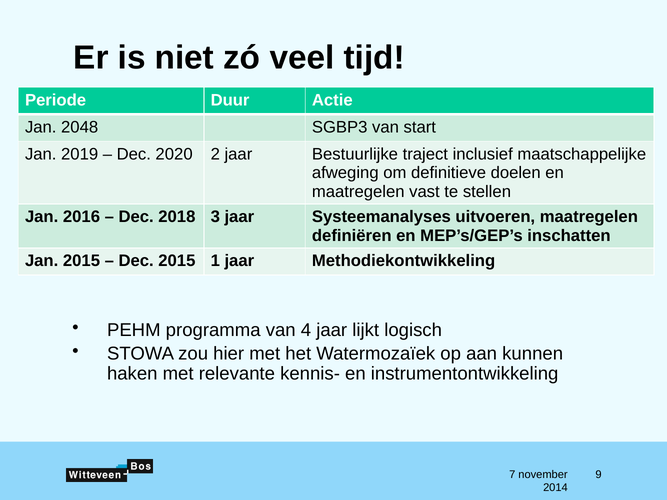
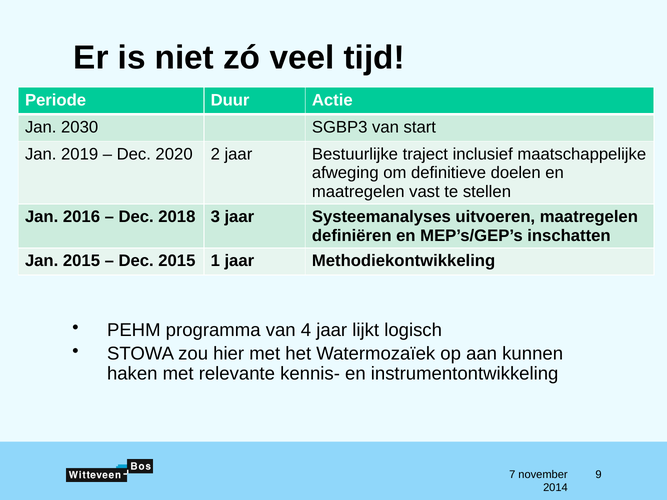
2048: 2048 -> 2030
